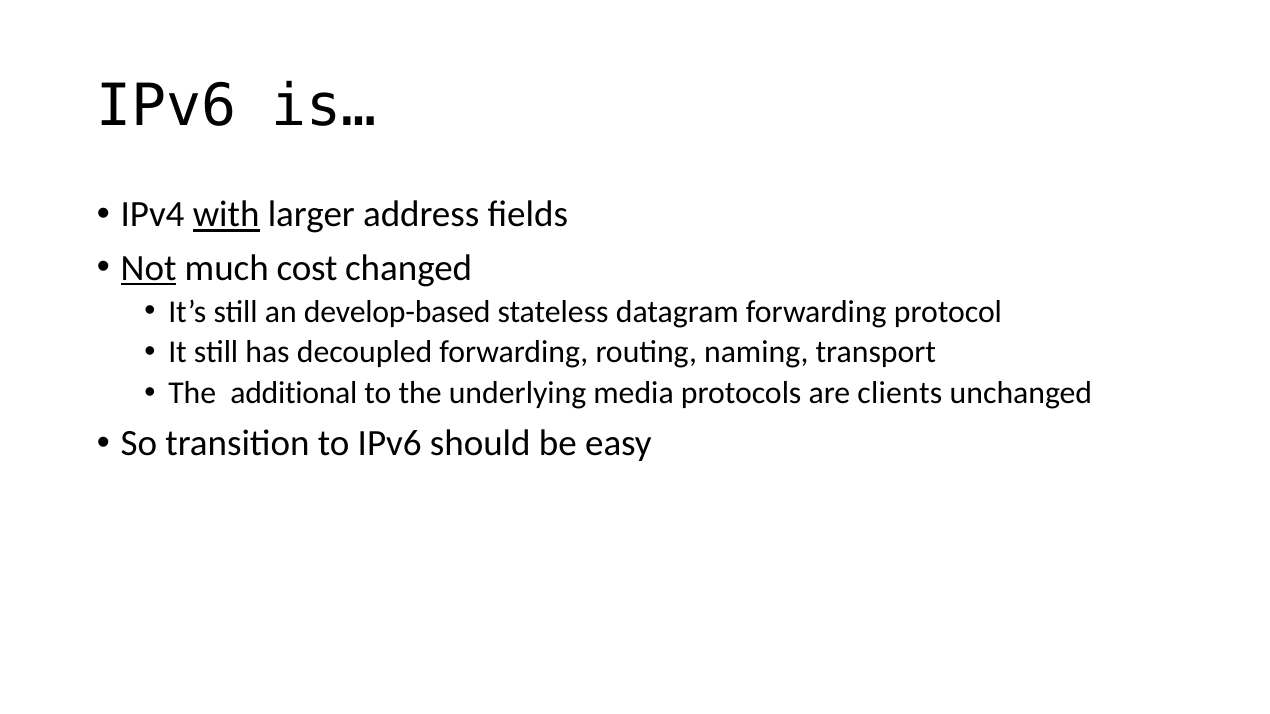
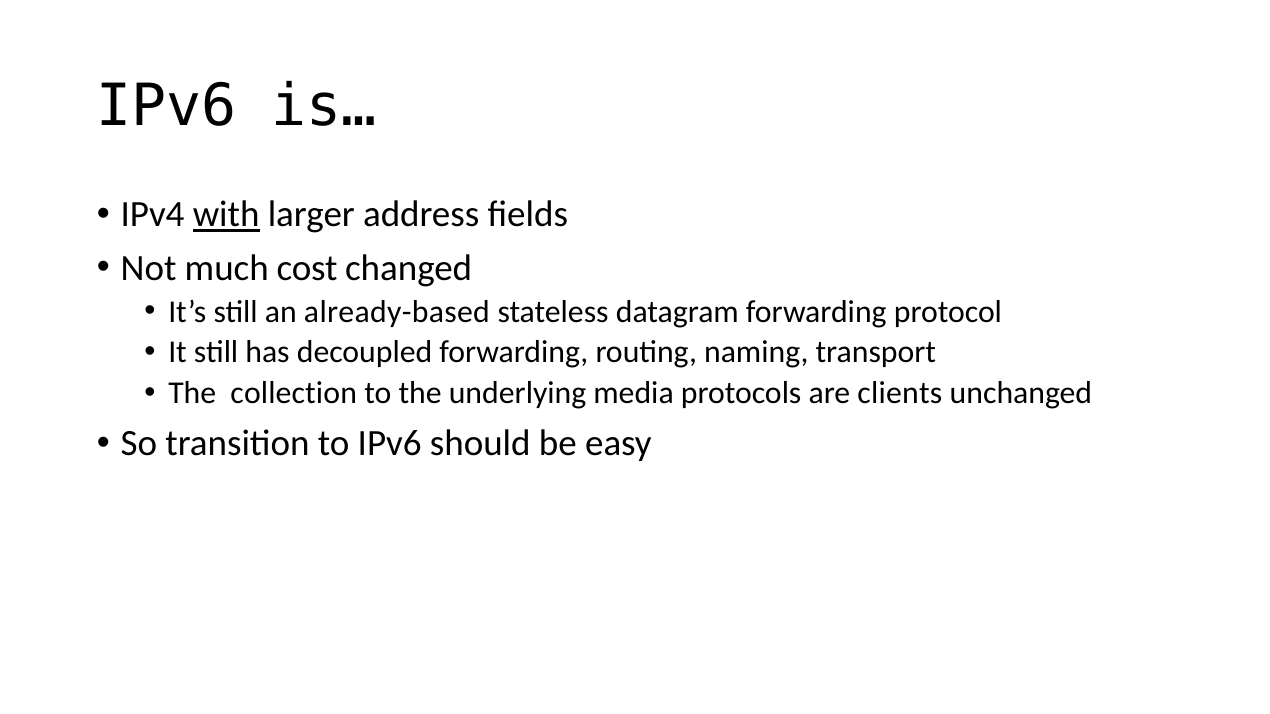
Not underline: present -> none
develop-based: develop-based -> already-based
additional: additional -> collection
